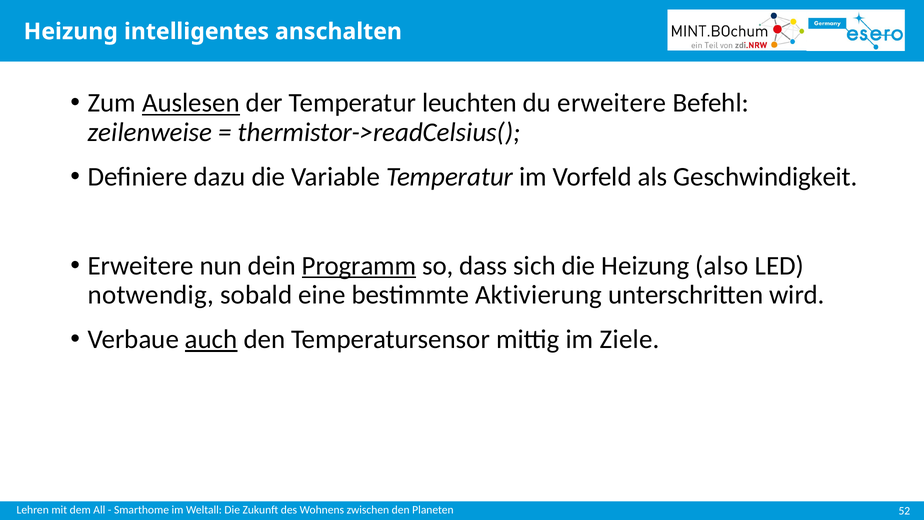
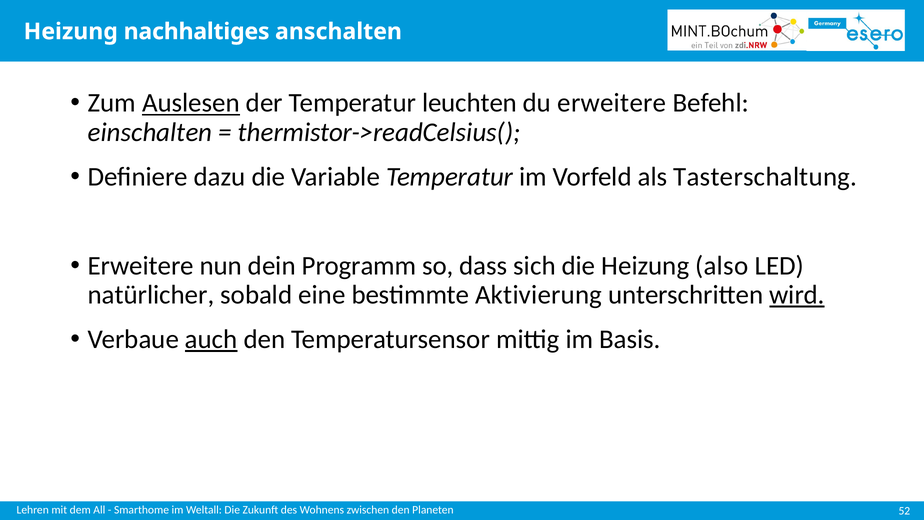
intelligentes: intelligentes -> nachhaltiges
zeilenweise: zeilenweise -> einschalten
Geschwindigkeit: Geschwindigkeit -> Tasterschaltung
Programm underline: present -> none
notwendig: notwendig -> natürlicher
wird underline: none -> present
Ziele: Ziele -> Basis
